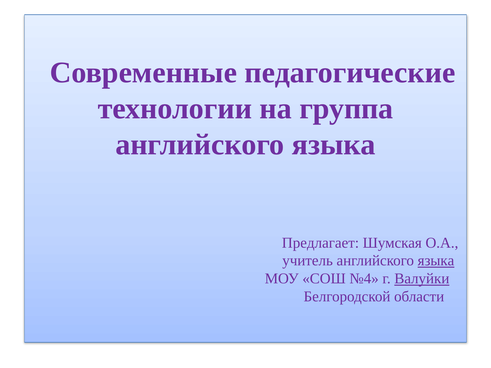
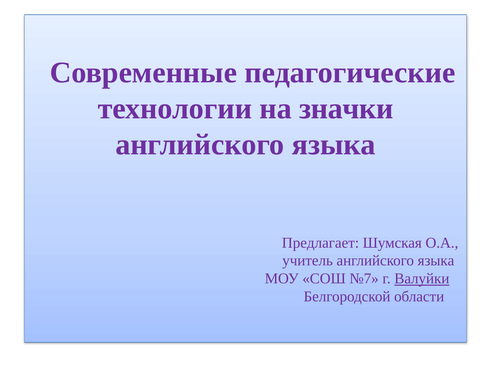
группа: группа -> значки
языка at (436, 261) underline: present -> none
№4: №4 -> №7
